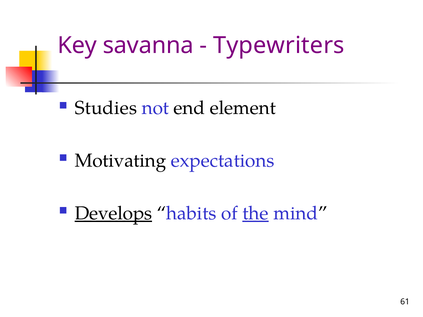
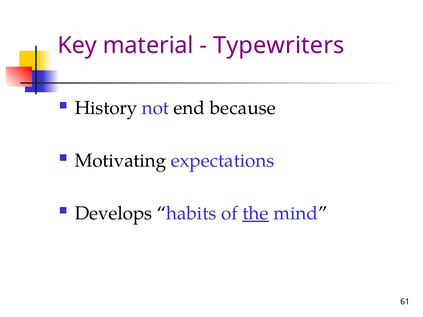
savanna: savanna -> material
Studies: Studies -> History
element: element -> because
Develops underline: present -> none
